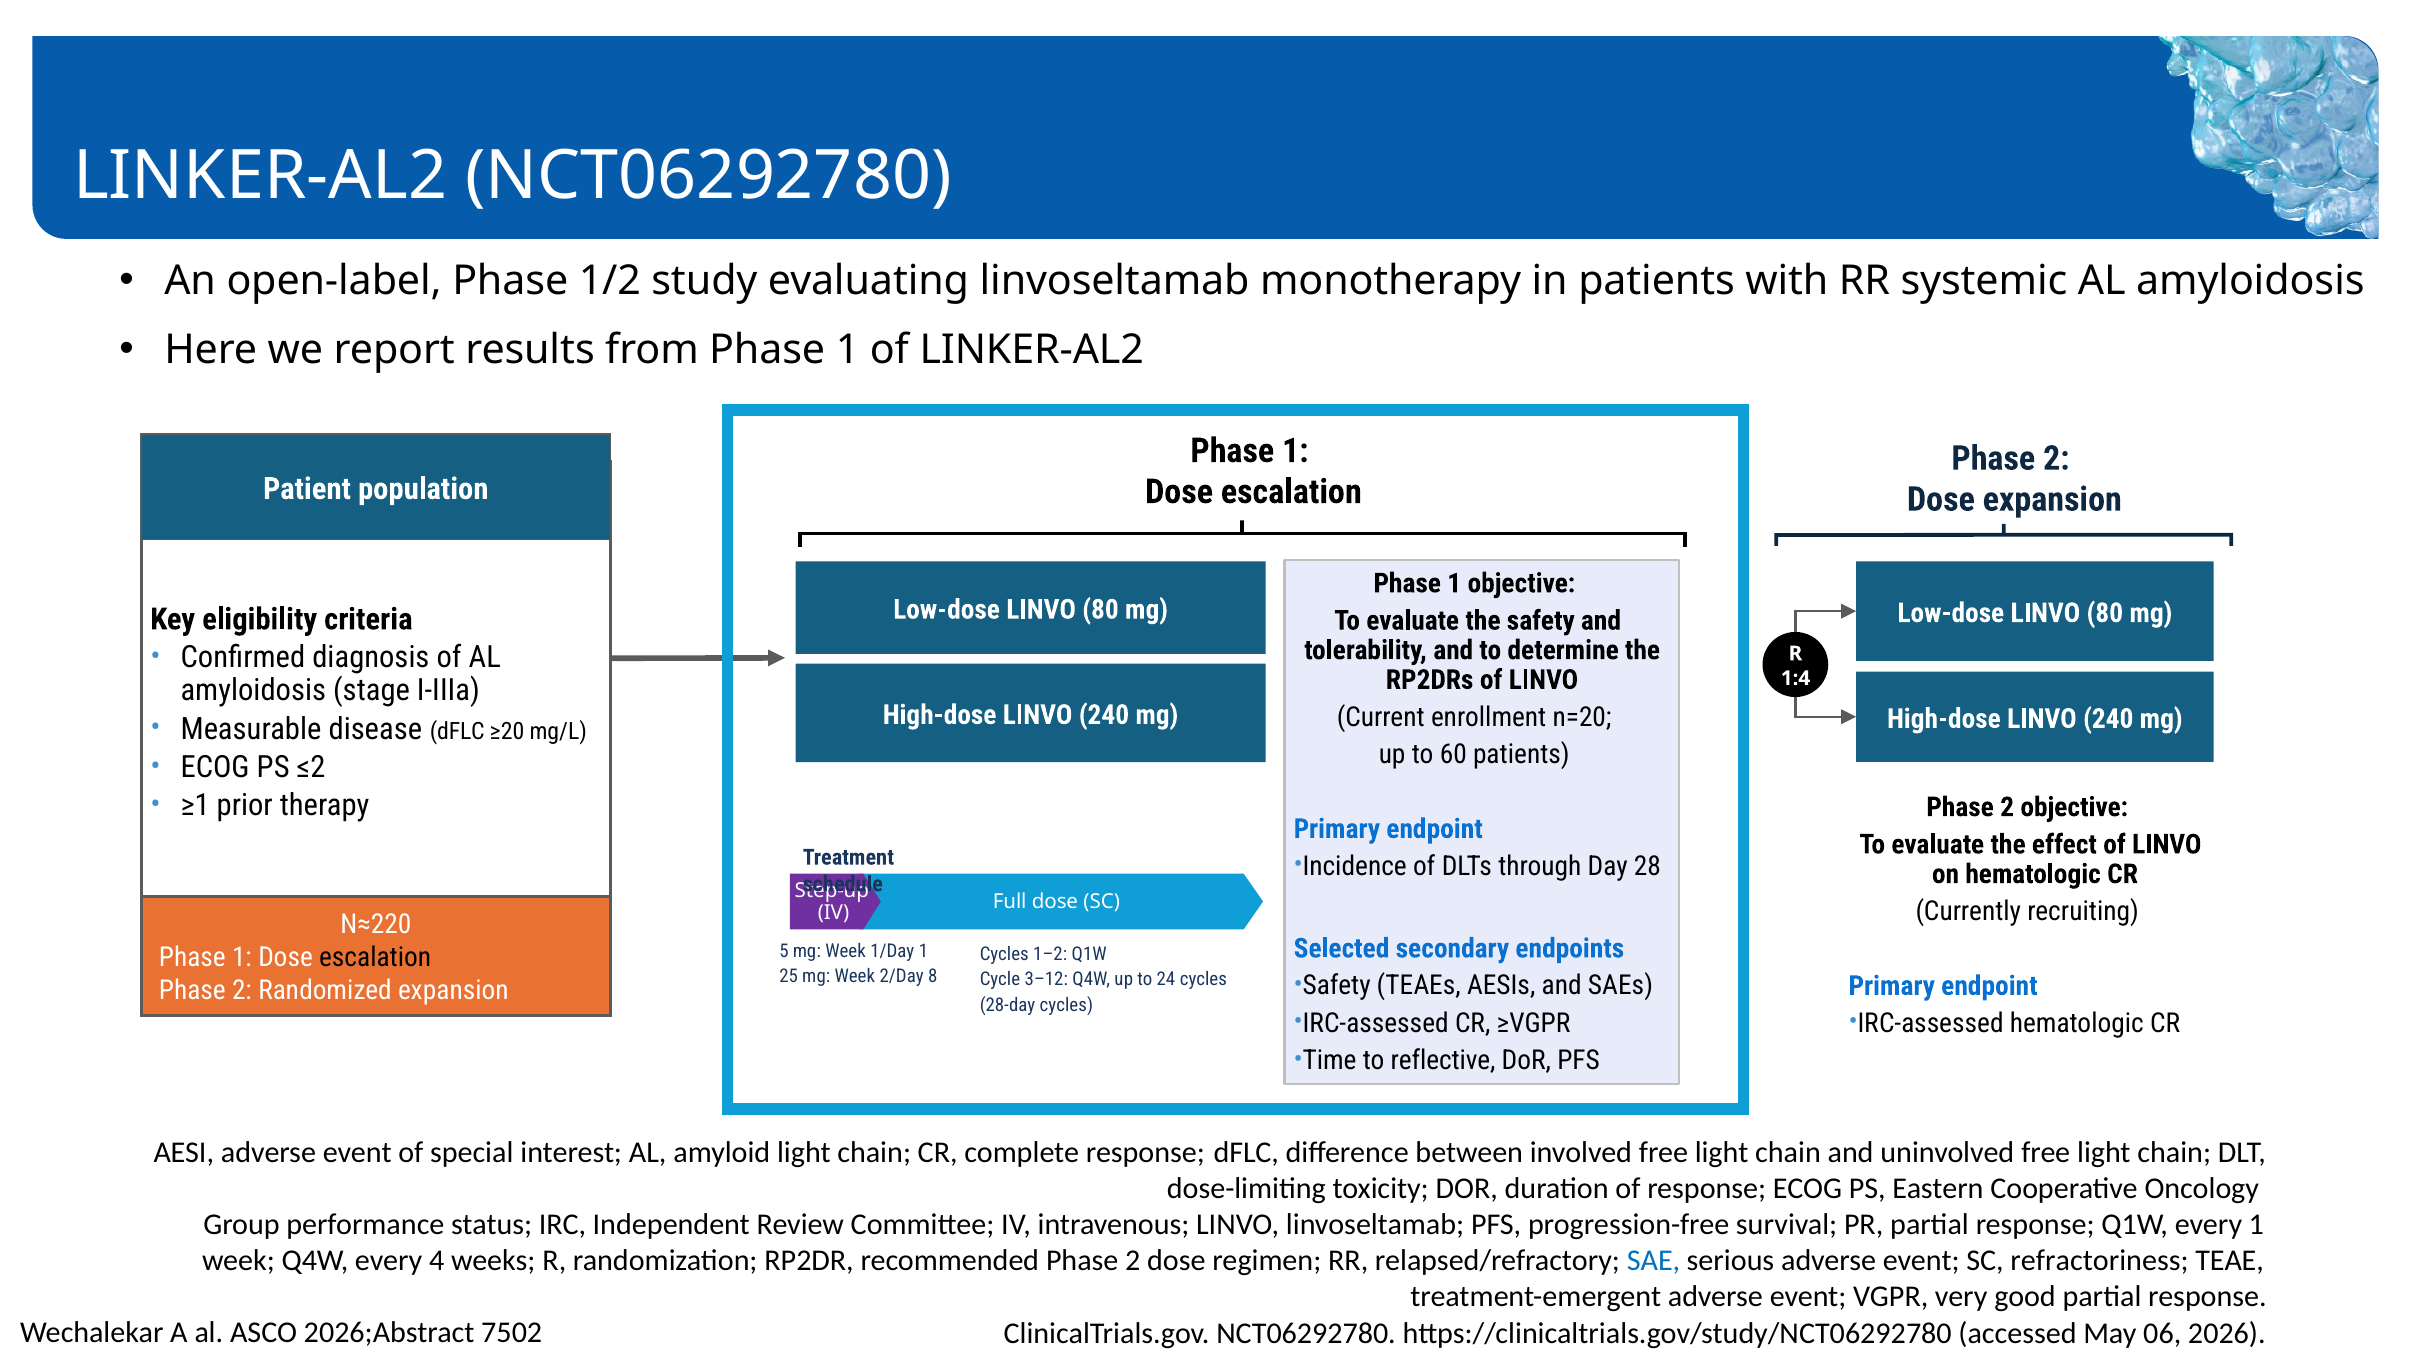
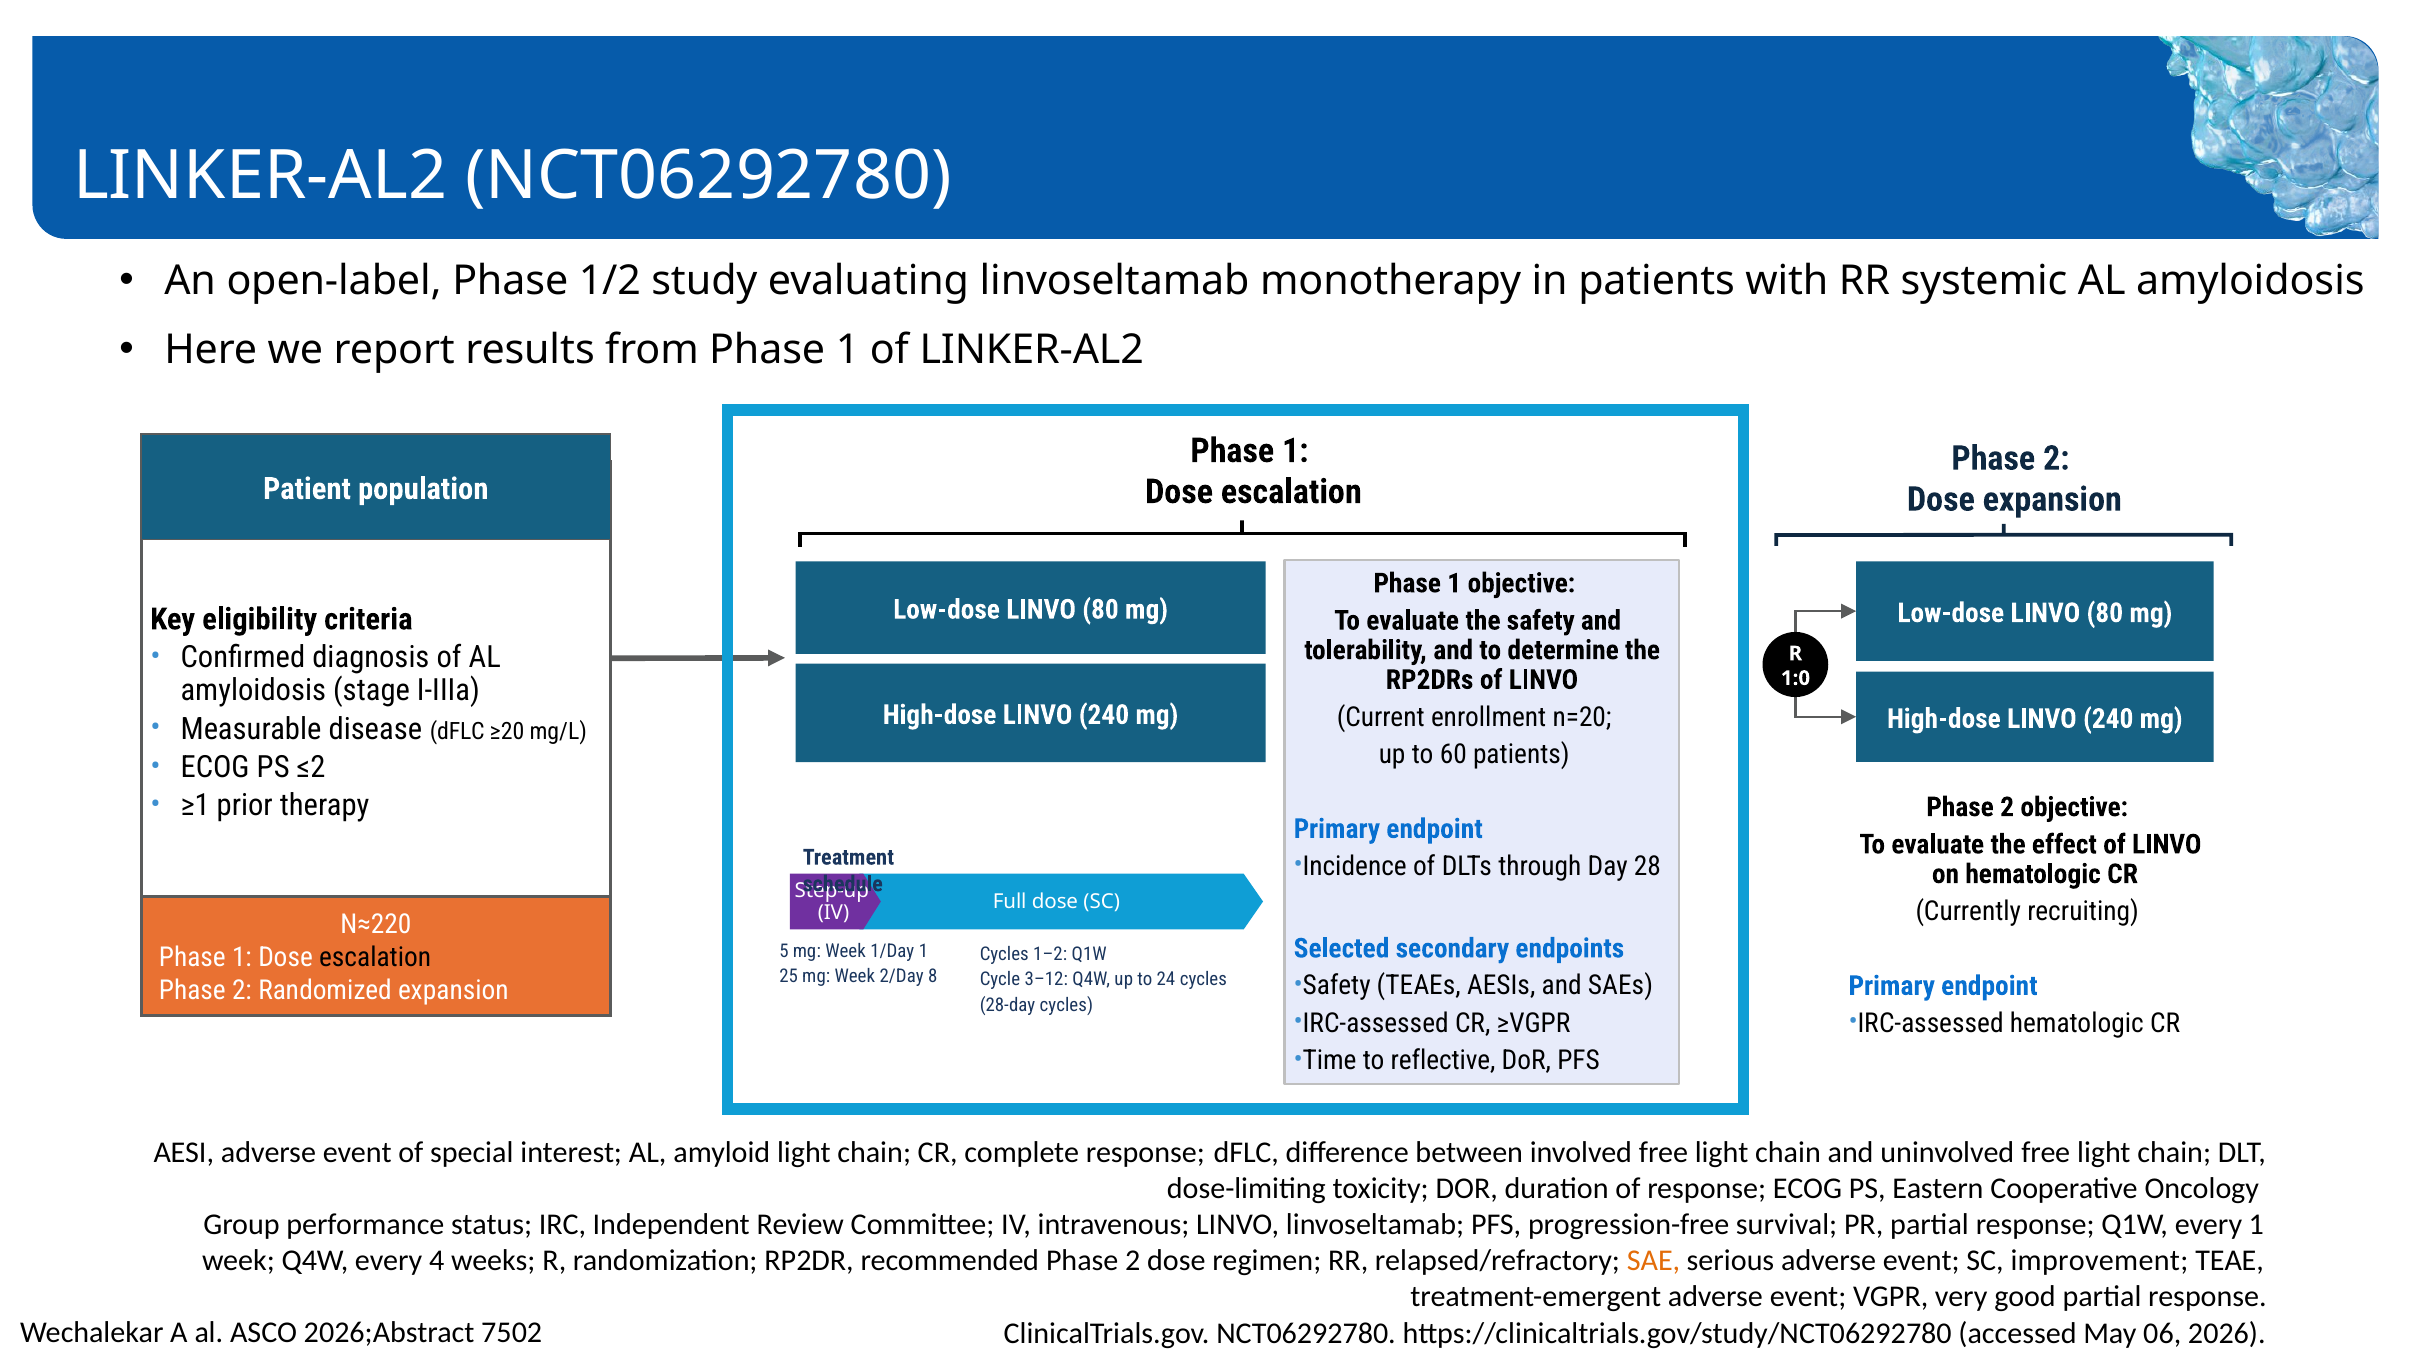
1:4: 1:4 -> 1:0
SAE colour: blue -> orange
refractoriness: refractoriness -> improvement
